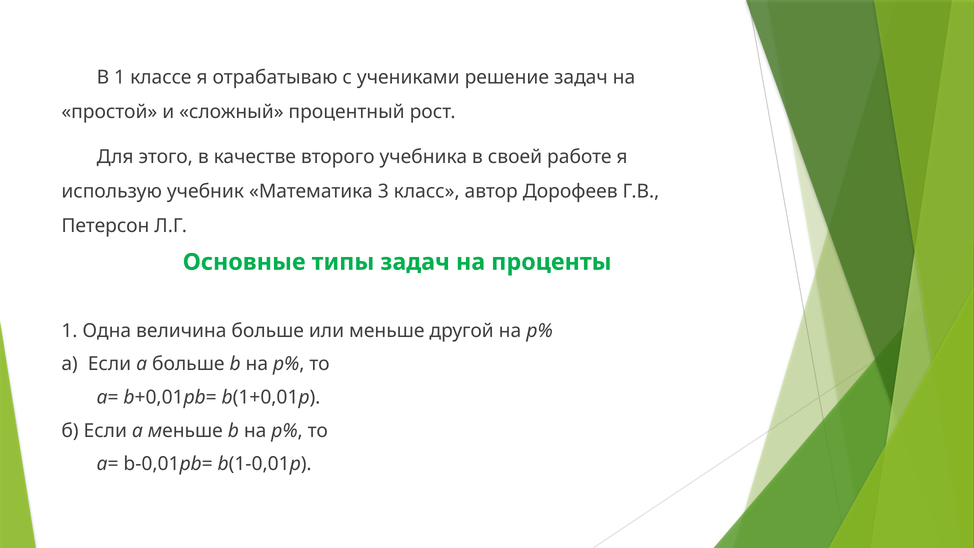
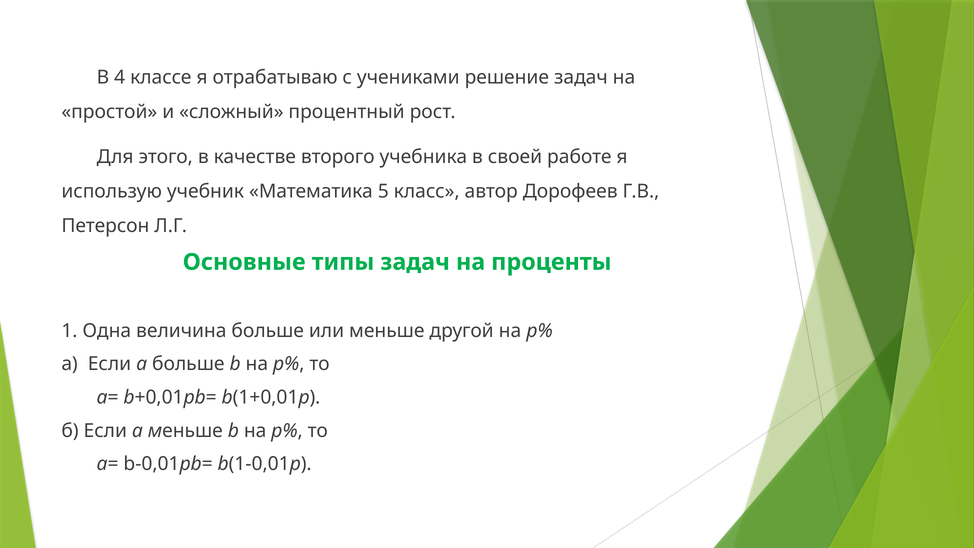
В 1: 1 -> 4
3: 3 -> 5
